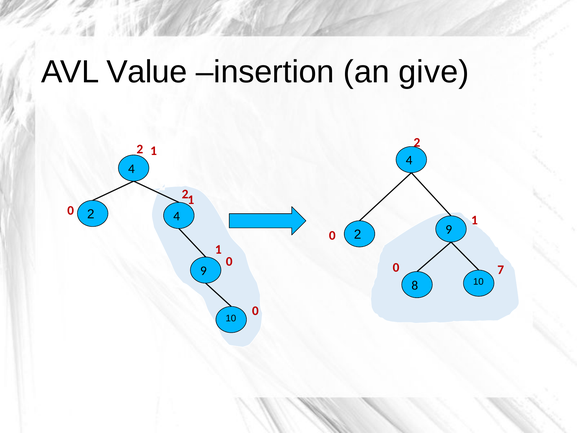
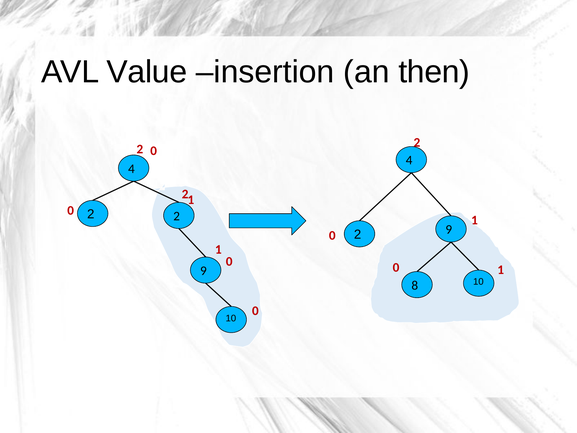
give: give -> then
1 at (154, 151): 1 -> 0
2 4: 4 -> 2
7 at (501, 270): 7 -> 1
